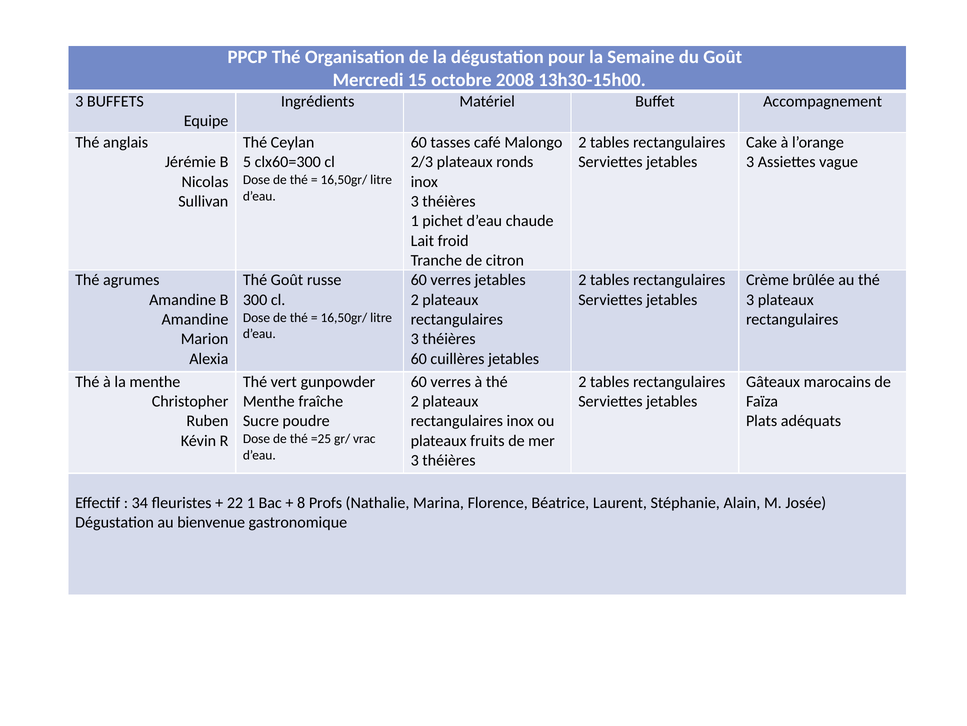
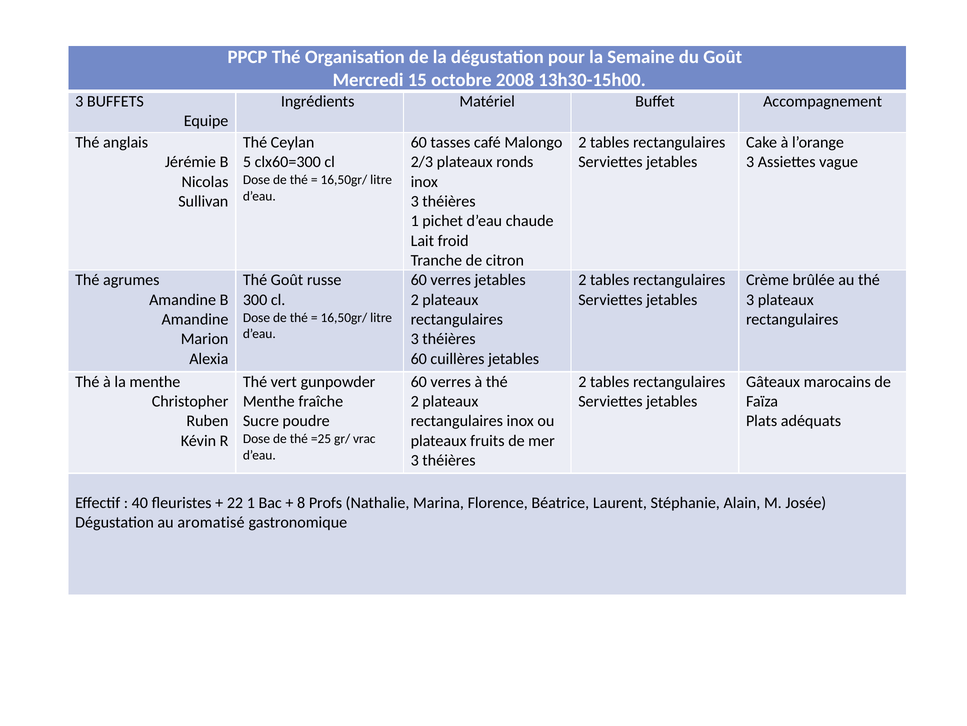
34: 34 -> 40
bienvenue: bienvenue -> aromatisé
